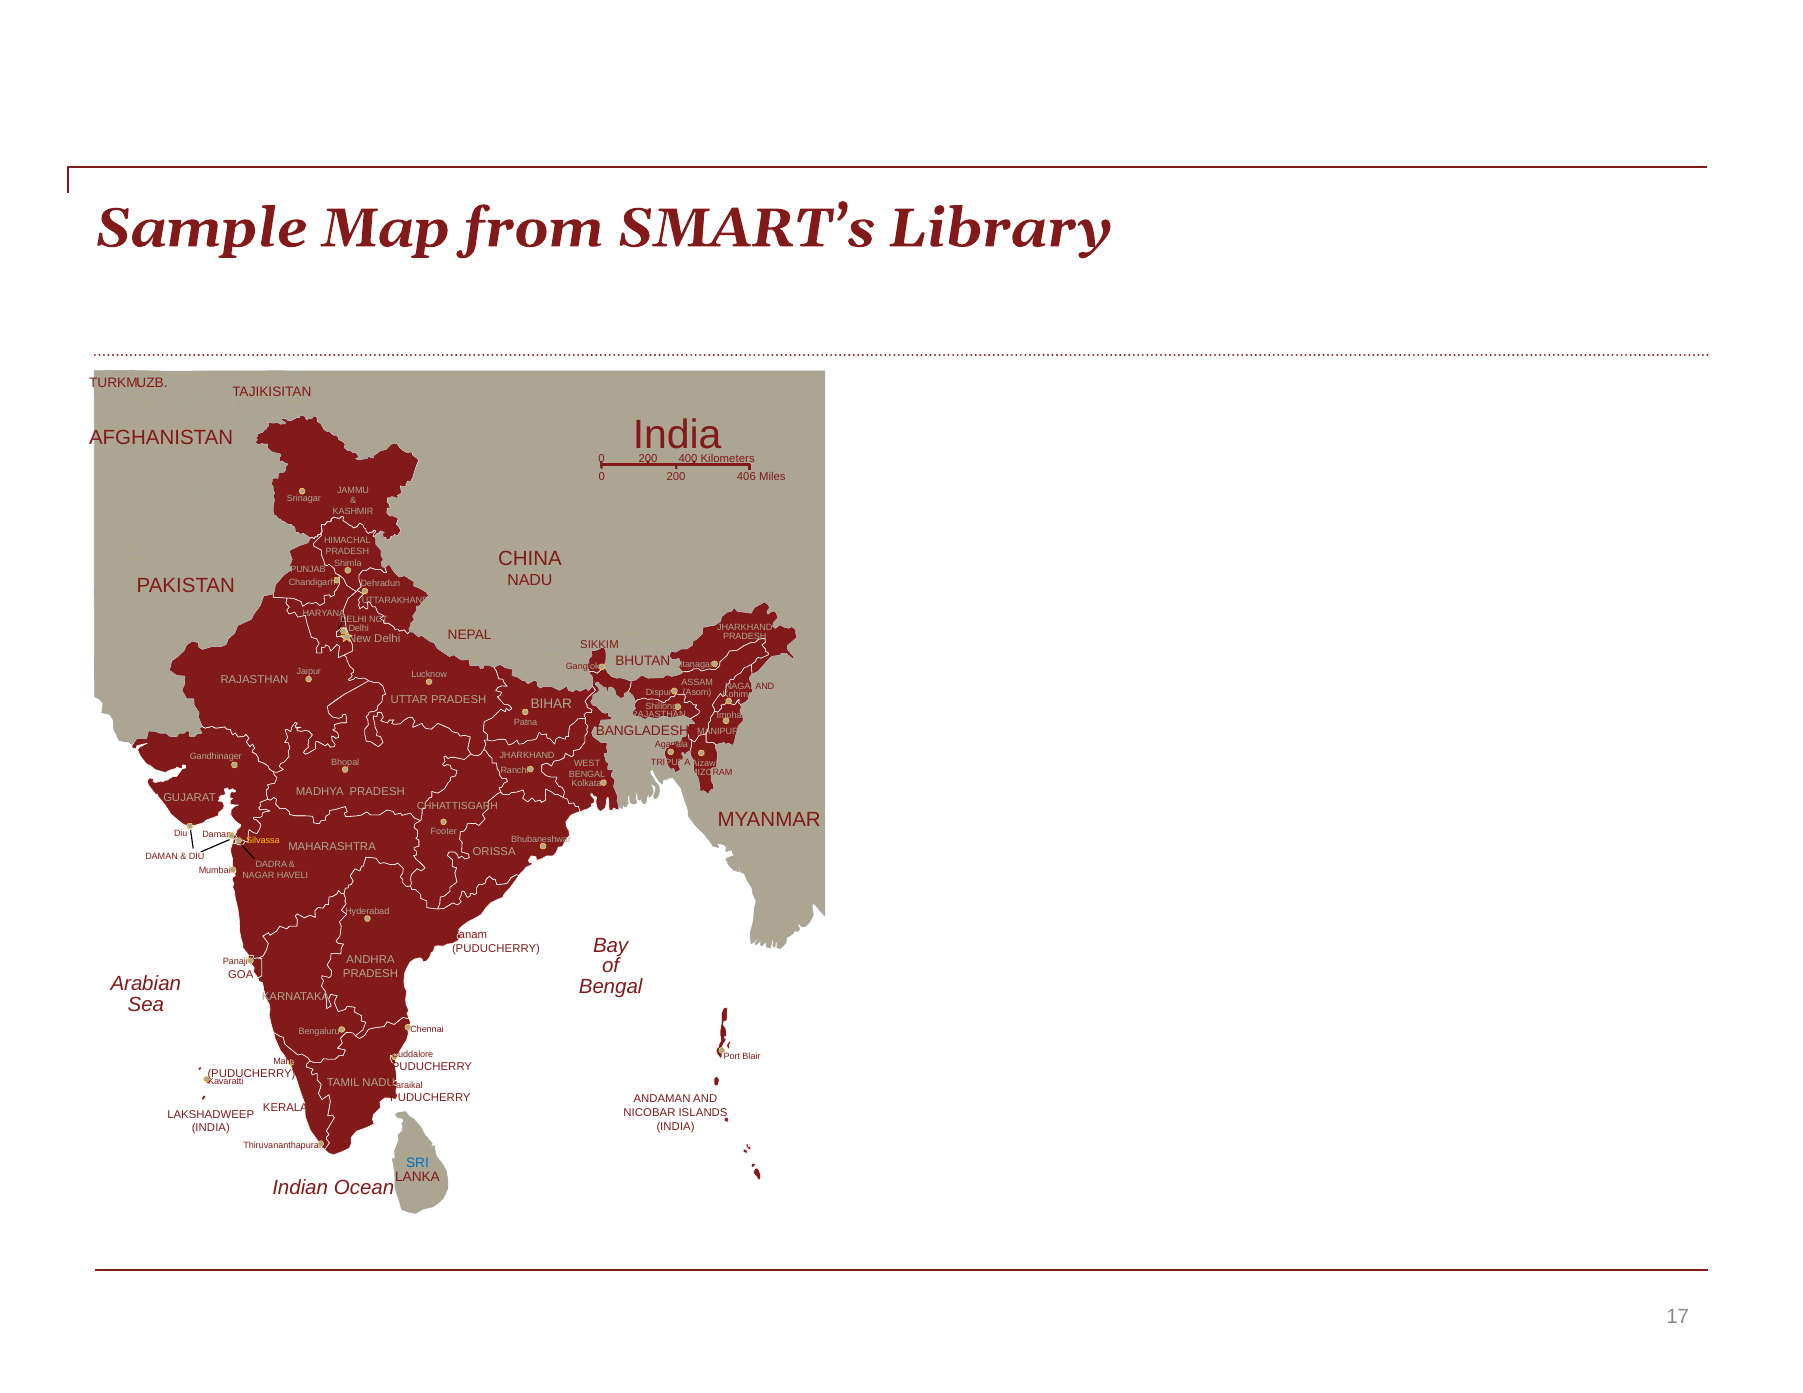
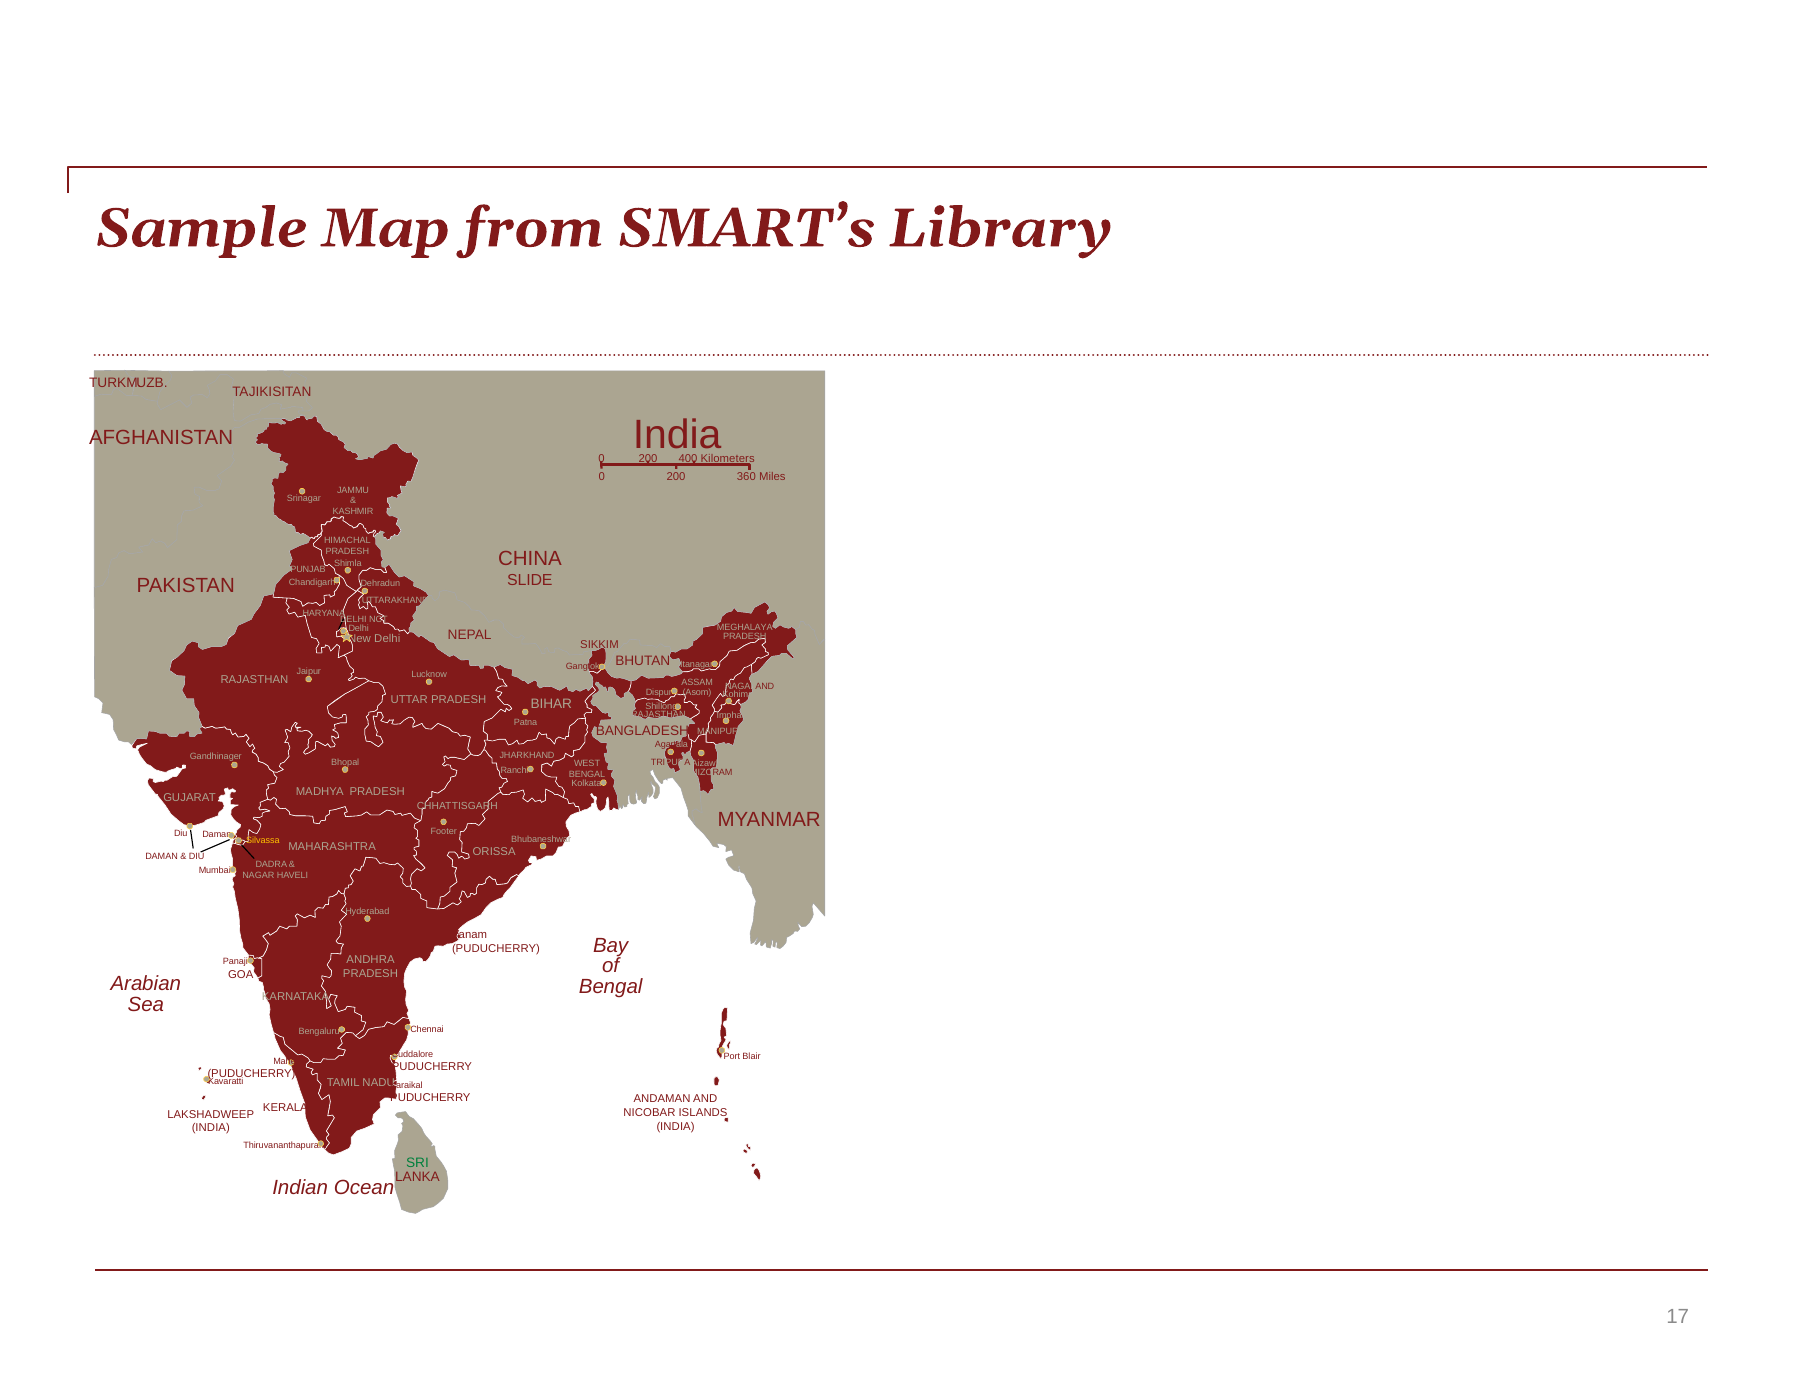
406: 406 -> 360
NADU at (530, 580): NADU -> SLIDE
JHARKHAND at (745, 627): JHARKHAND -> MEGHALAYA
SRI colour: blue -> green
